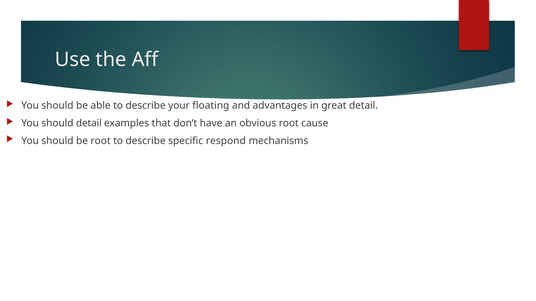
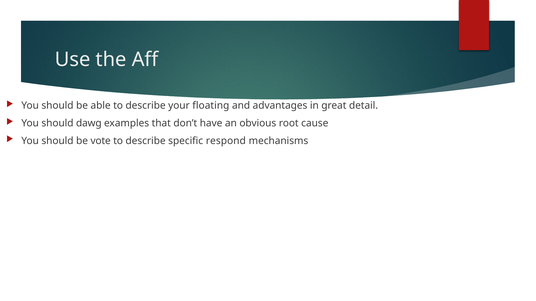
should detail: detail -> dawg
be root: root -> vote
